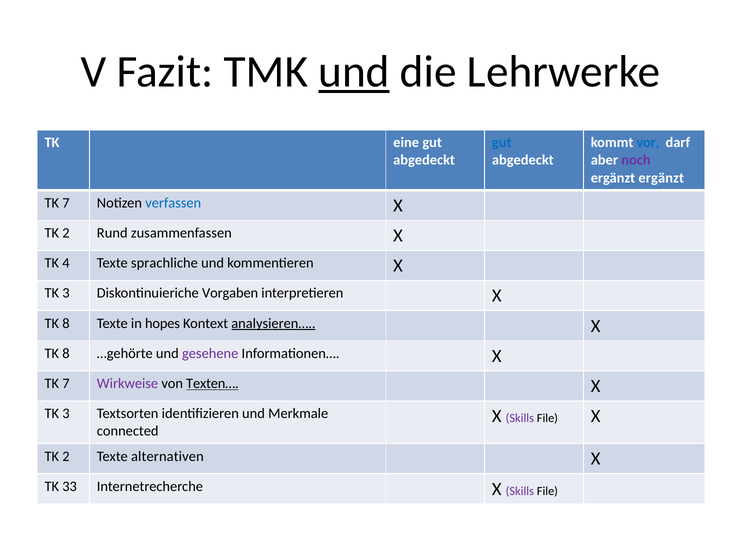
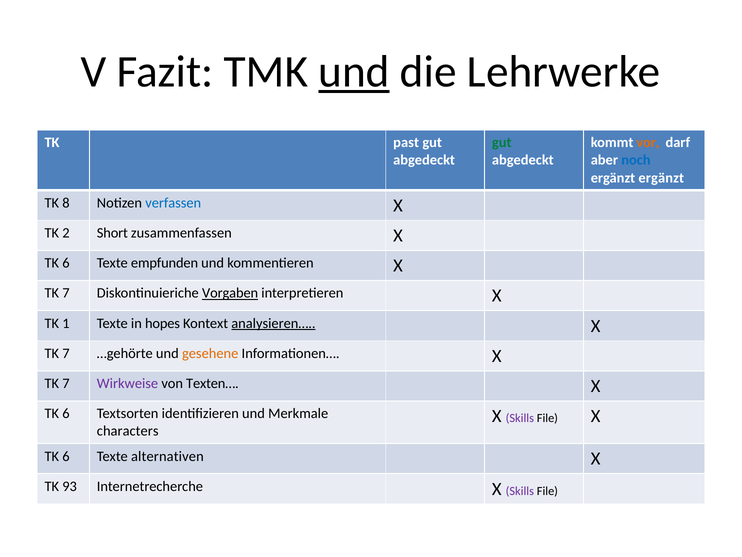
eine: eine -> past
gut at (502, 143) colour: blue -> green
vor colour: blue -> orange
noch colour: purple -> blue
7 at (66, 203): 7 -> 8
Rund: Rund -> Short
4 at (66, 263): 4 -> 6
sprachliche: sprachliche -> empfunden
3 at (66, 293): 3 -> 7
Vorgaben underline: none -> present
8 at (66, 323): 8 -> 1
8 at (66, 353): 8 -> 7
gesehene colour: purple -> orange
Texten… underline: present -> none
3 at (66, 413): 3 -> 6
connected: connected -> characters
2 at (66, 456): 2 -> 6
33: 33 -> 93
